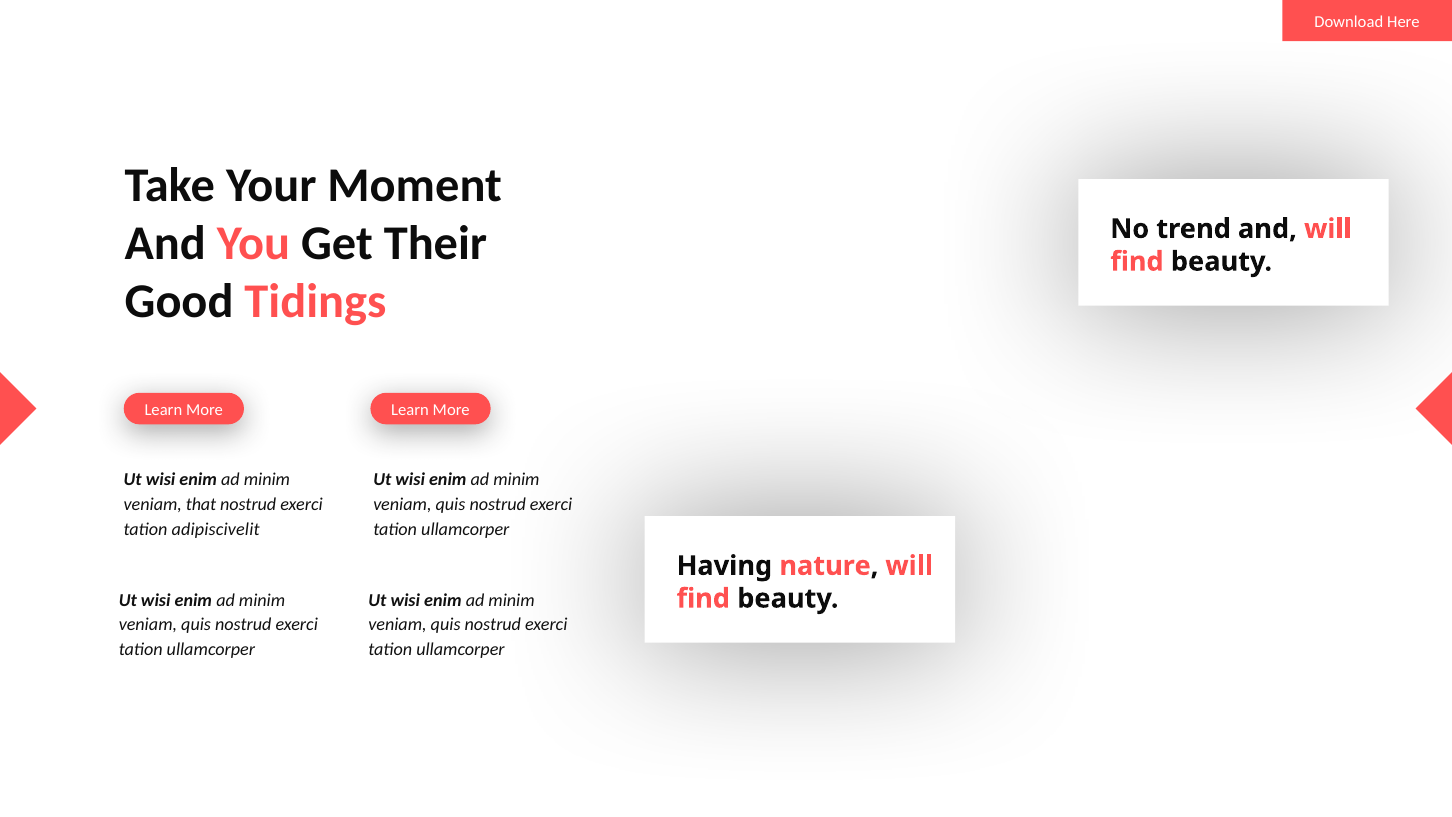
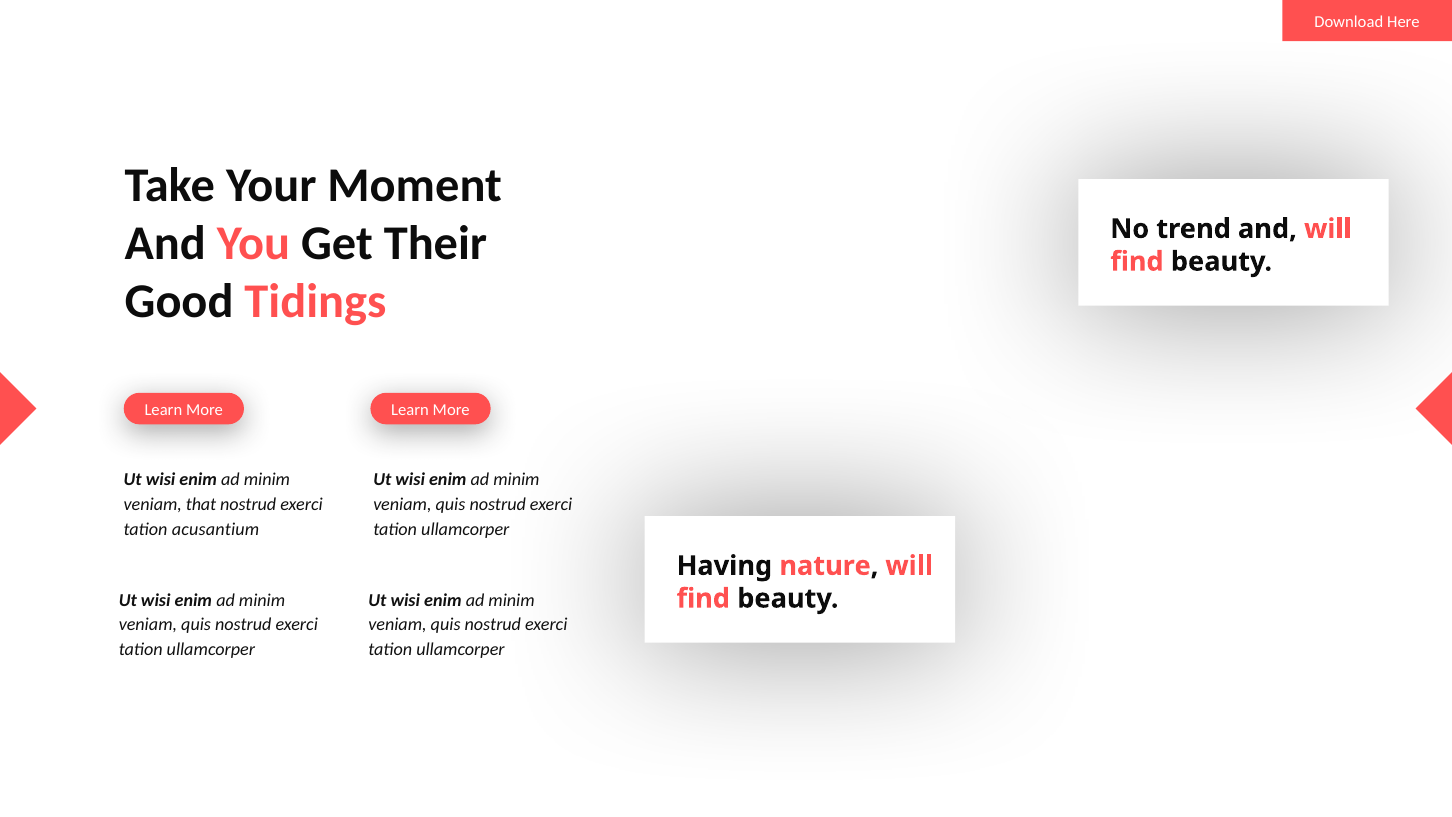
adipiscivelit: adipiscivelit -> acusantium
